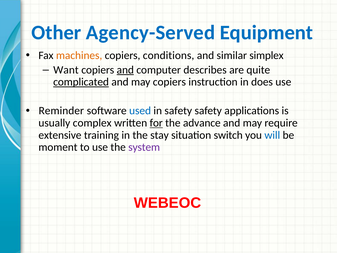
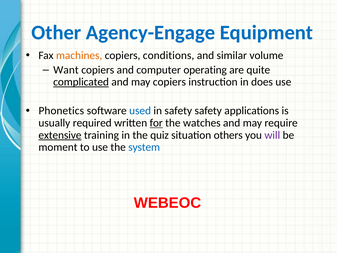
Agency-Served: Agency-Served -> Agency-Engage
simplex: simplex -> volume
and at (125, 70) underline: present -> none
describes: describes -> operating
Reminder: Reminder -> Phonetics
complex: complex -> required
advance: advance -> watches
extensive underline: none -> present
stay: stay -> quiz
switch: switch -> others
will colour: blue -> purple
system colour: purple -> blue
